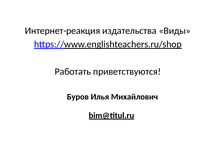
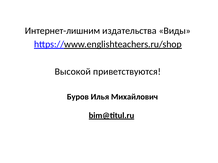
Интернет-реакция: Интернет-реакция -> Интернет-лишним
Работать: Работать -> Высокой
